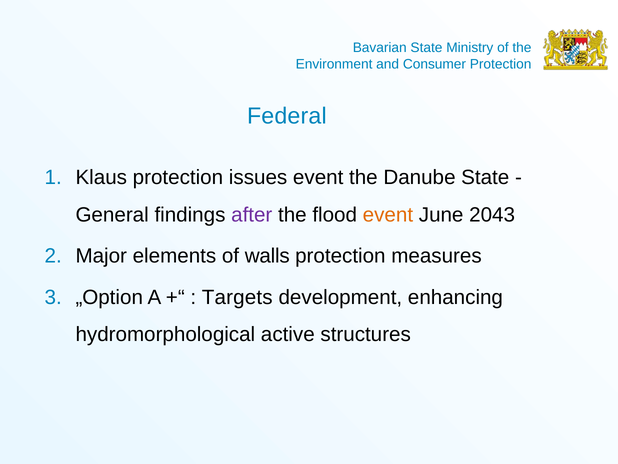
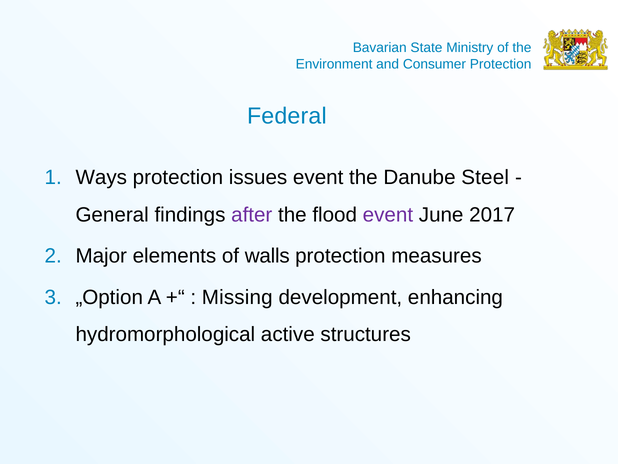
Klaus: Klaus -> Ways
Danube State: State -> Steel
event at (388, 215) colour: orange -> purple
2043: 2043 -> 2017
Targets: Targets -> Missing
